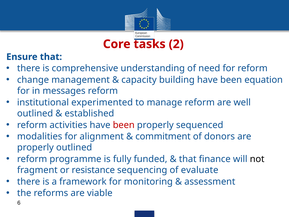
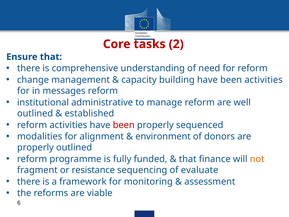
been equation: equation -> activities
experimented: experimented -> administrative
commitment: commitment -> environment
not colour: black -> orange
